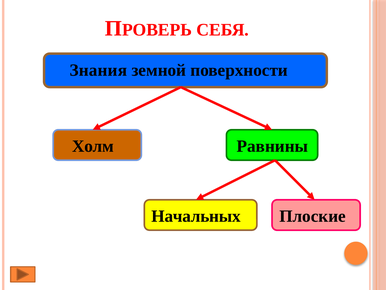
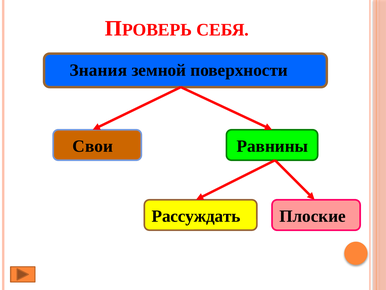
Холм: Холм -> Свои
Начальных: Начальных -> Рассуждать
